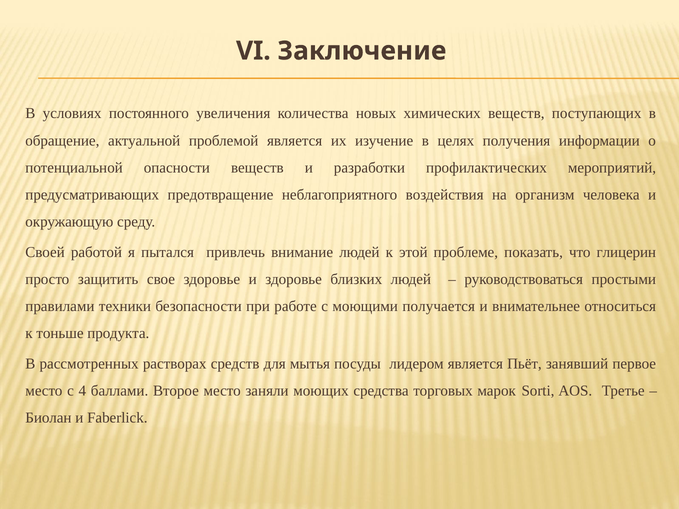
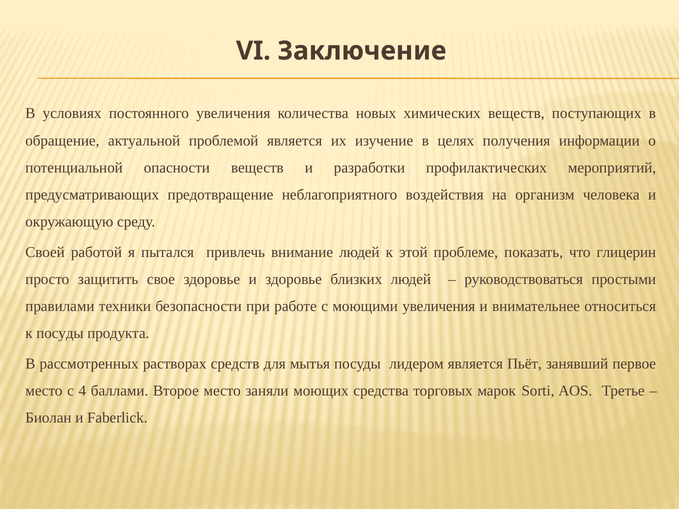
моющими получается: получается -> увеличения
к тоньше: тоньше -> посуды
